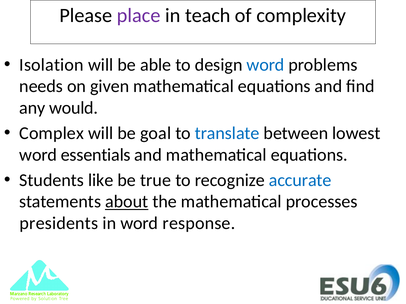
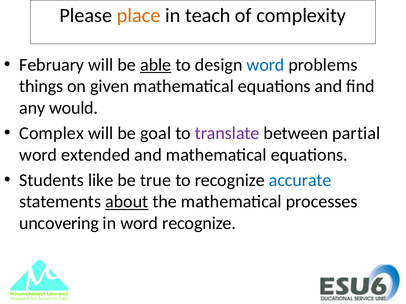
place colour: purple -> orange
Isolation: Isolation -> February
able underline: none -> present
needs: needs -> things
translate colour: blue -> purple
lowest: lowest -> partial
essentials: essentials -> extended
presidents: presidents -> uncovering
word response: response -> recognize
